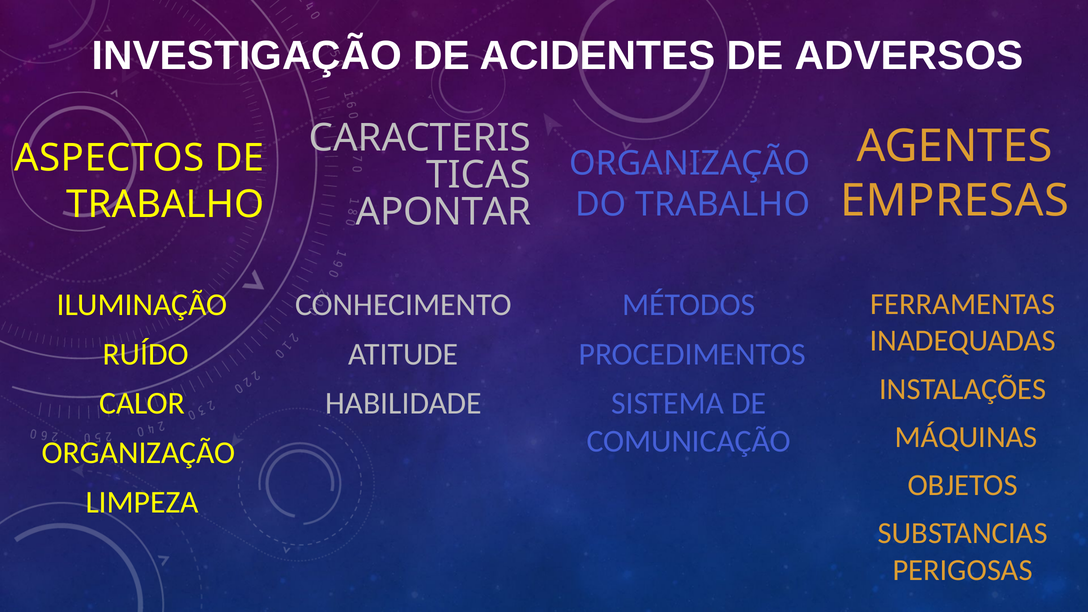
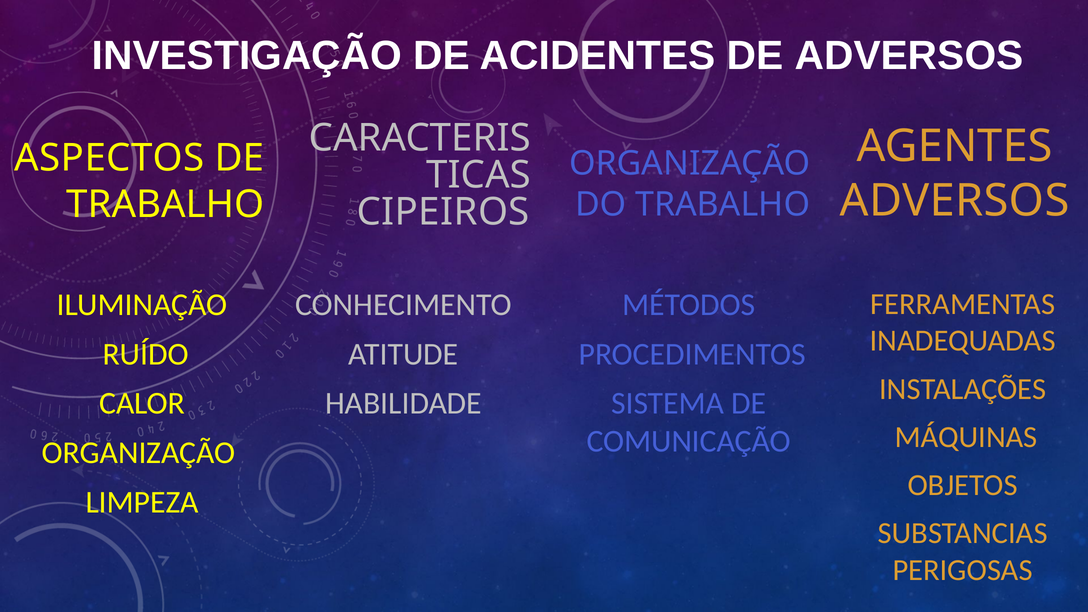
EMPRESAS at (955, 201): EMPRESAS -> ADVERSOS
APONTAR: APONTAR -> CIPEIROS
